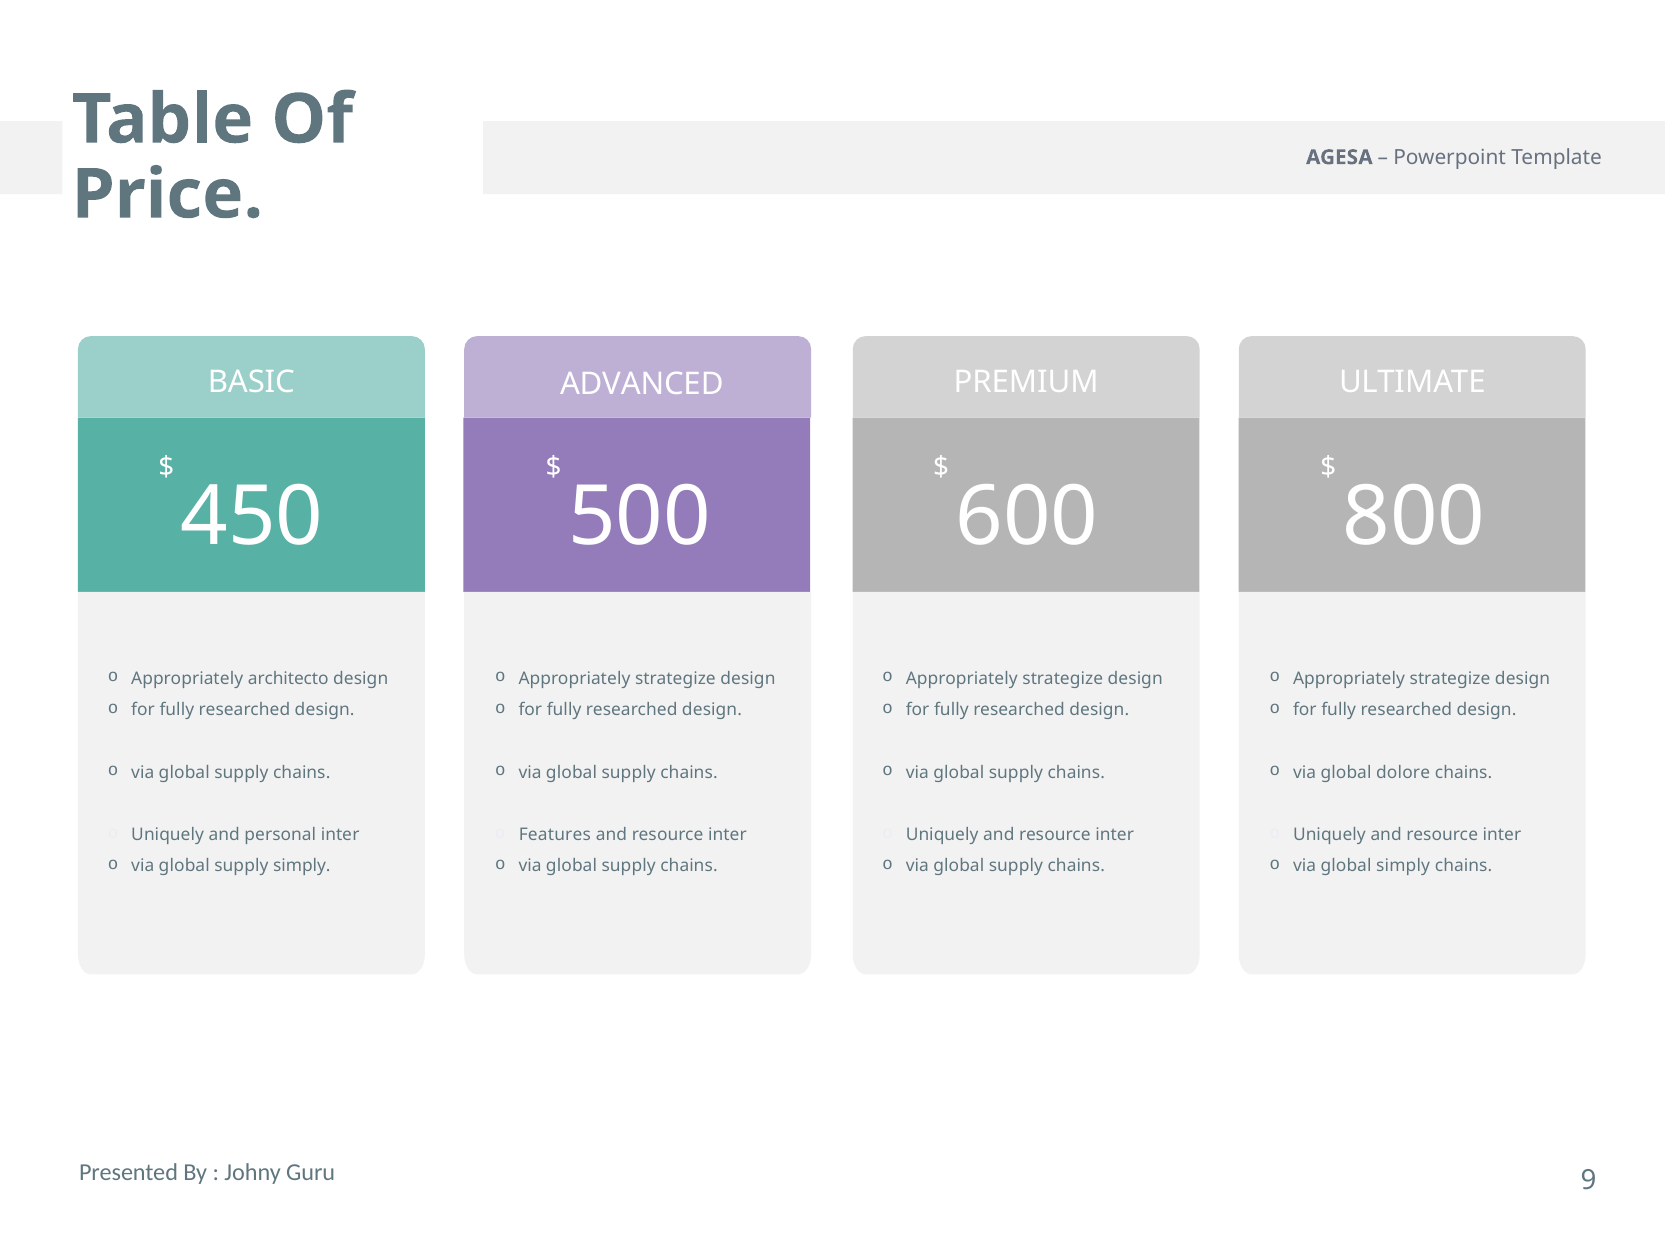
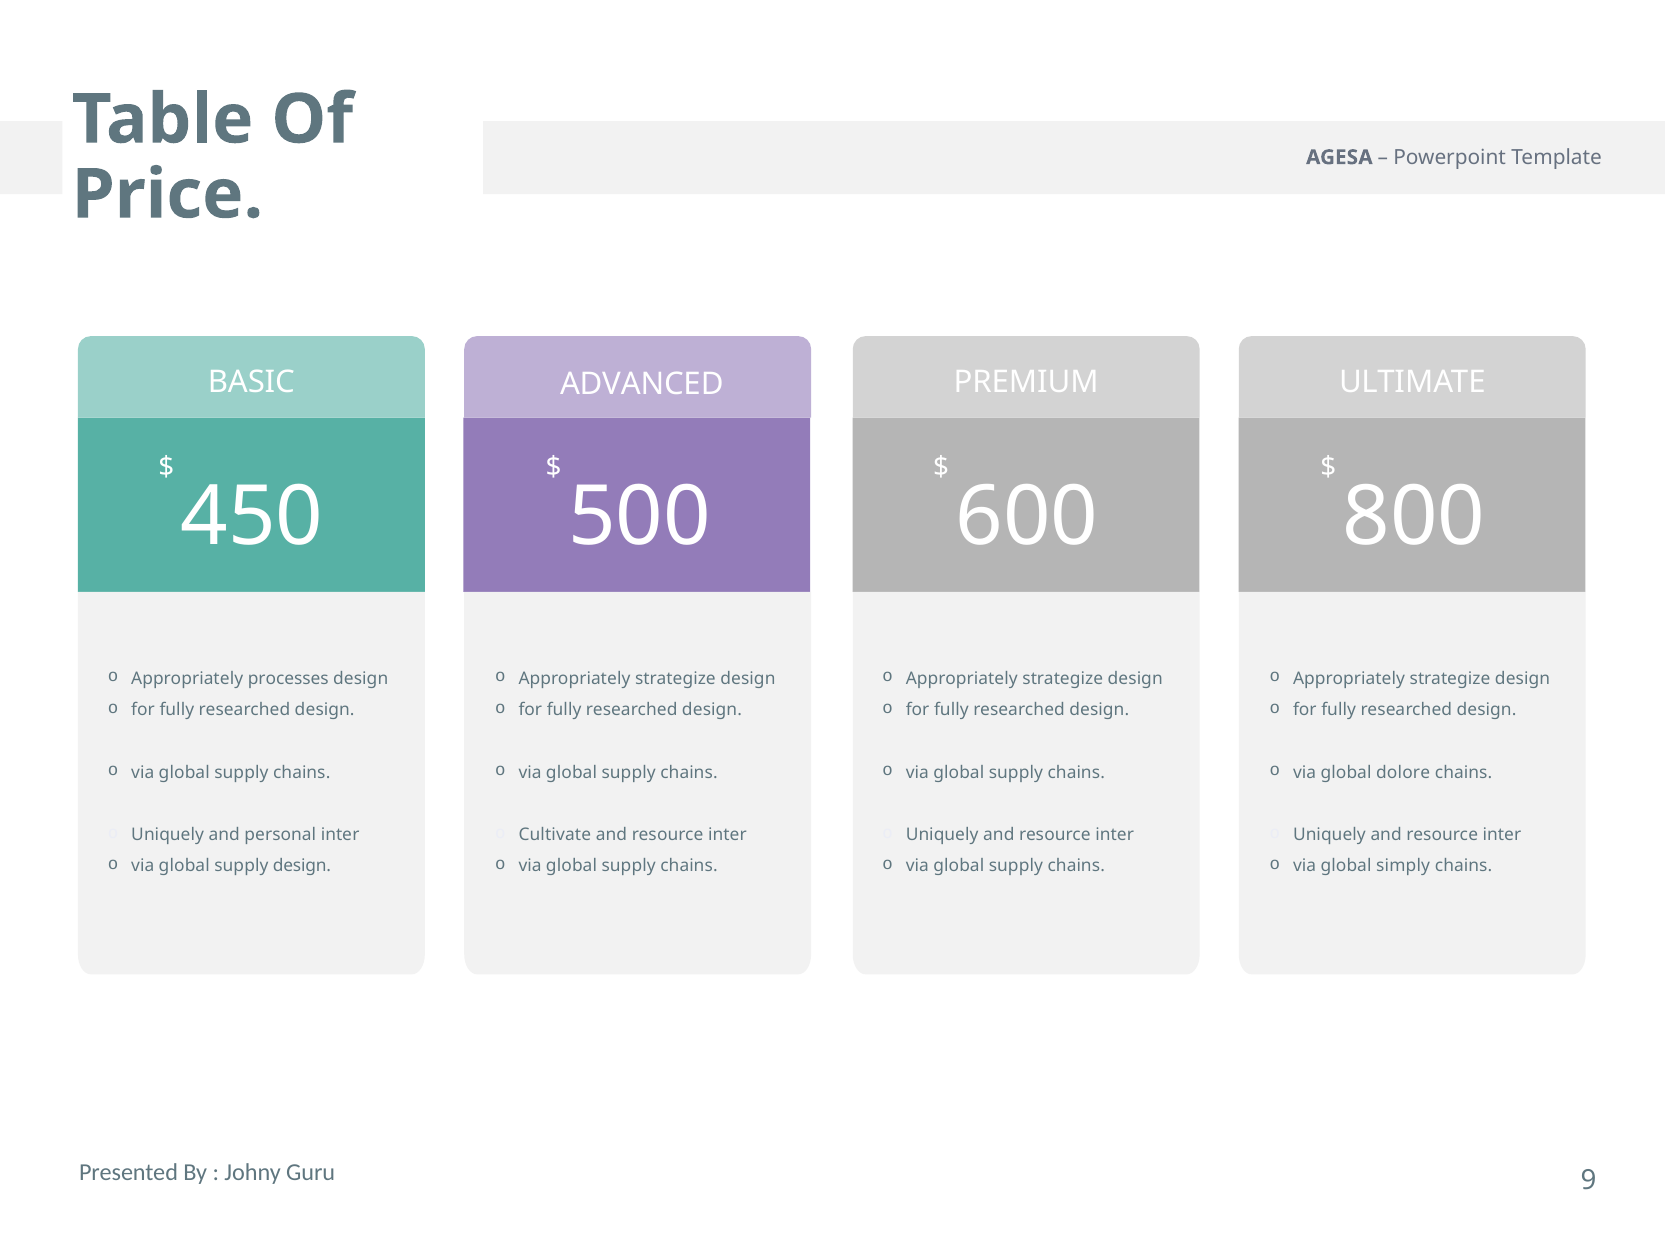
architecto: architecto -> processes
Features: Features -> Cultivate
supply simply: simply -> design
